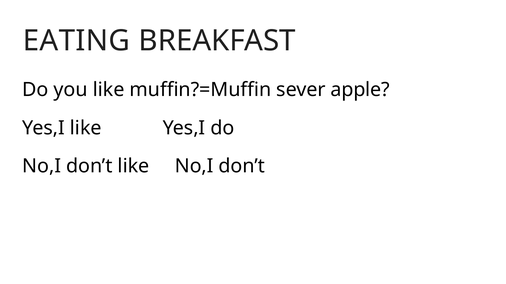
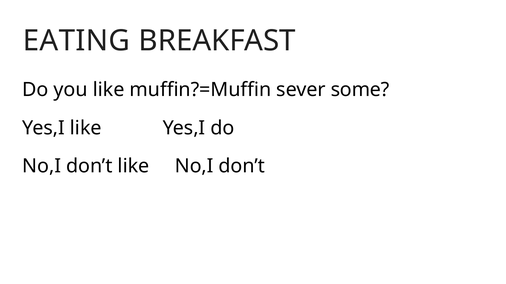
apple: apple -> some
